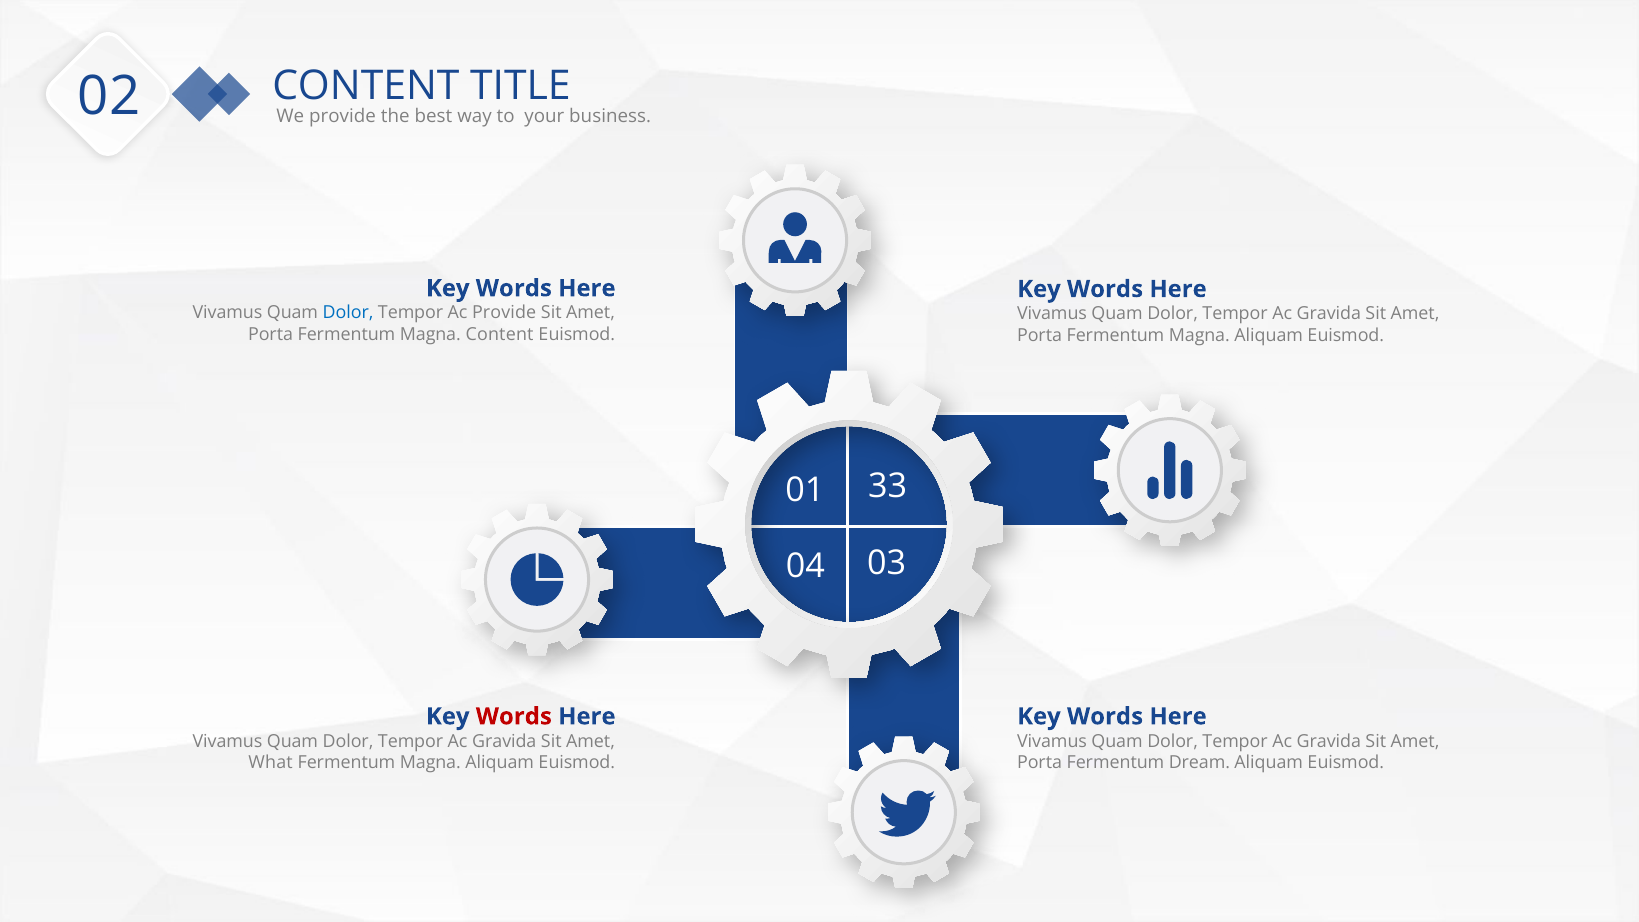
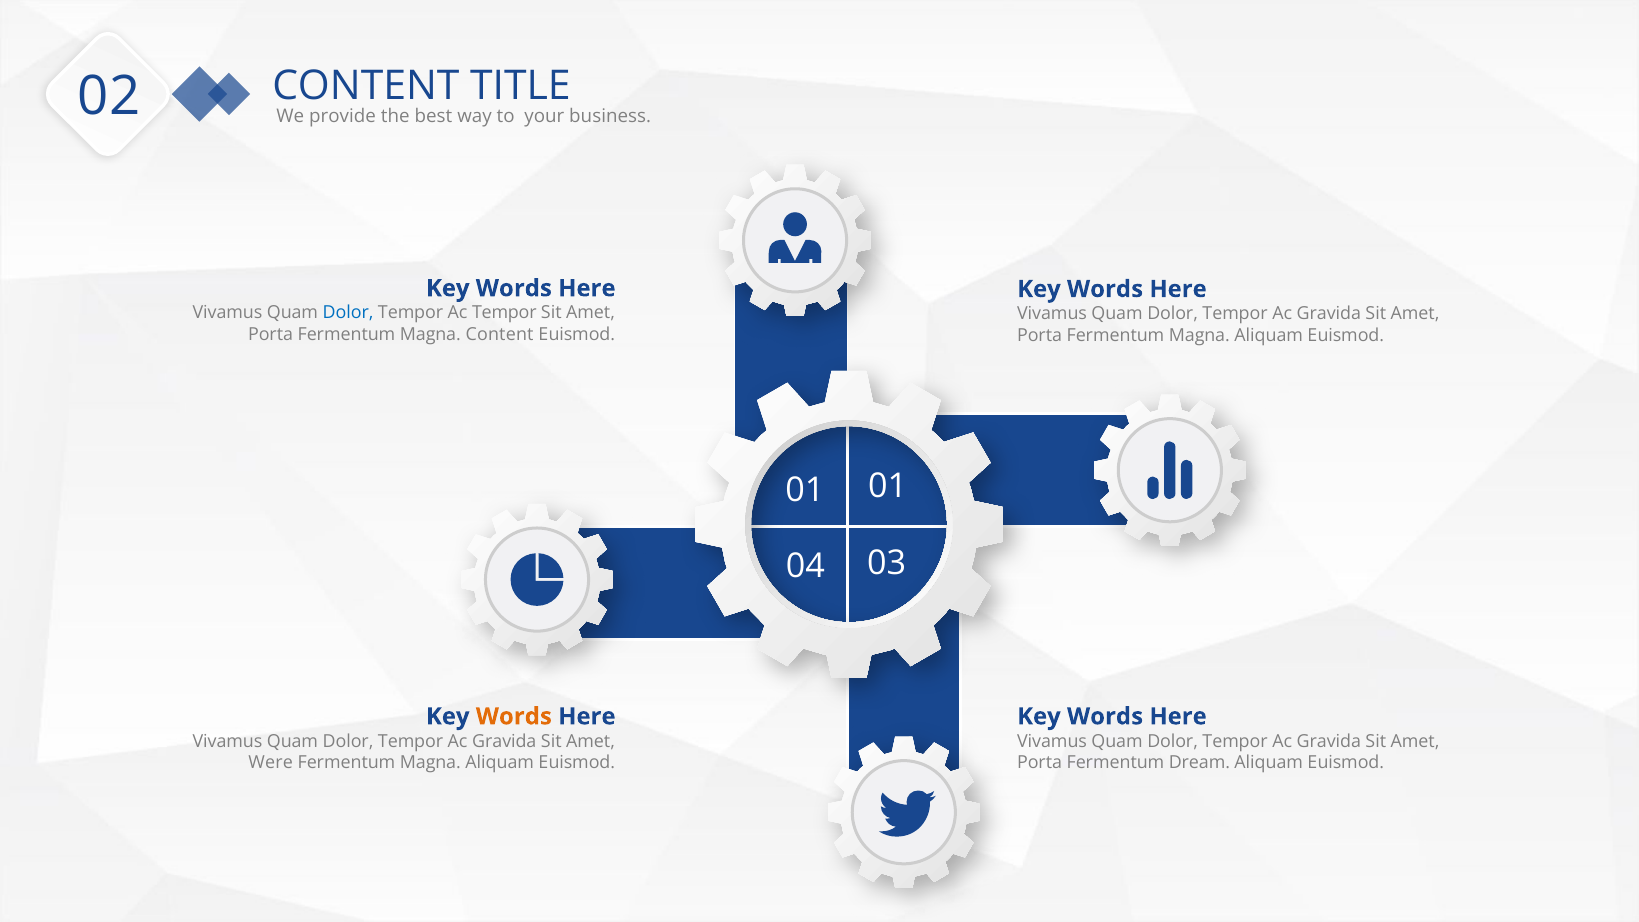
Ac Provide: Provide -> Tempor
01 33: 33 -> 01
Words at (514, 716) colour: red -> orange
What: What -> Were
